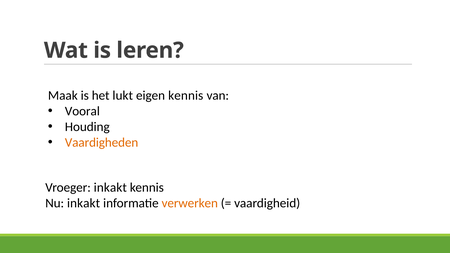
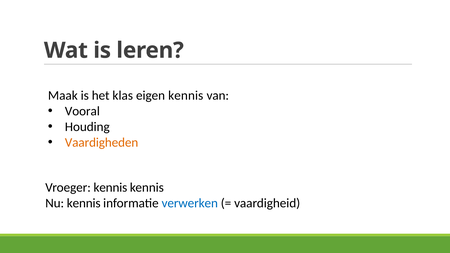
lukt: lukt -> klas
Vroeger inkakt: inkakt -> kennis
Nu inkakt: inkakt -> kennis
verwerken colour: orange -> blue
